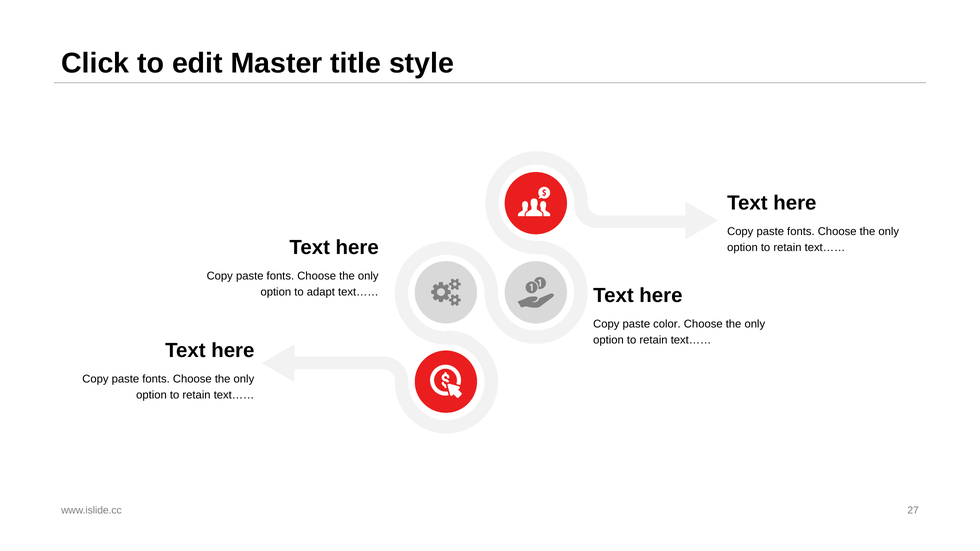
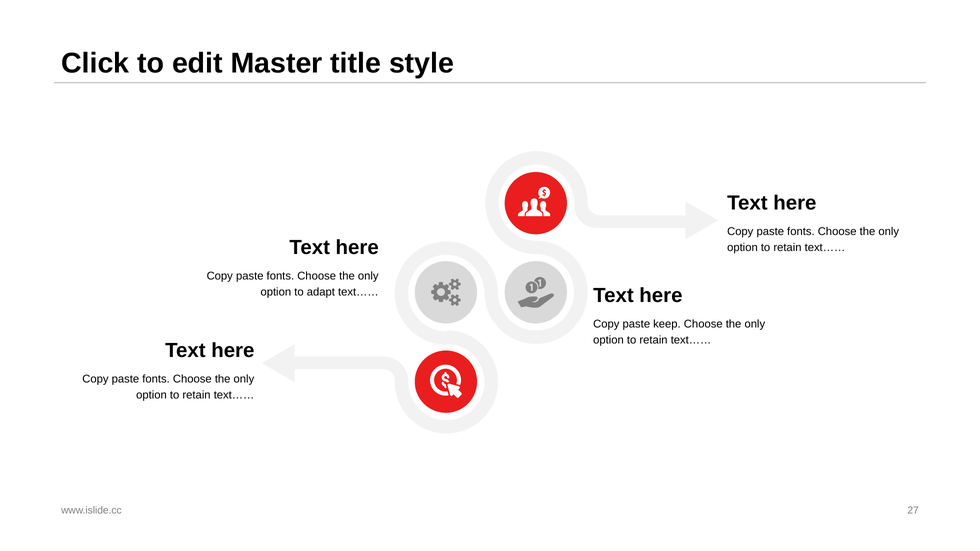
color: color -> keep
